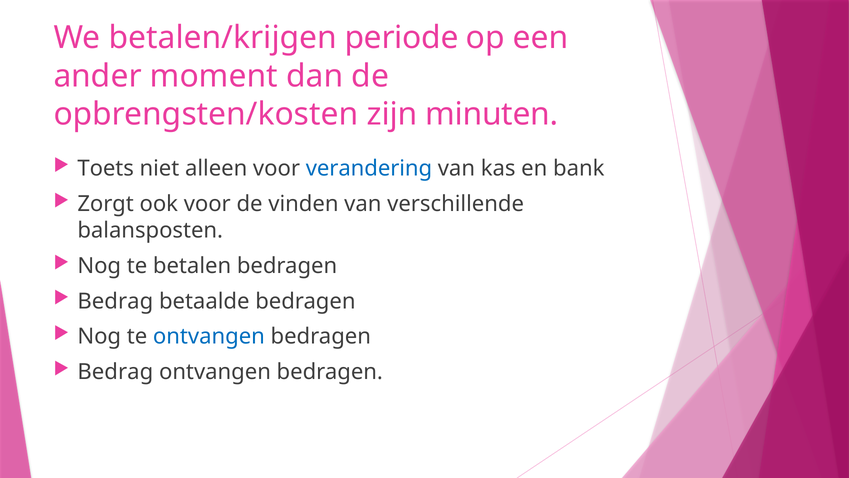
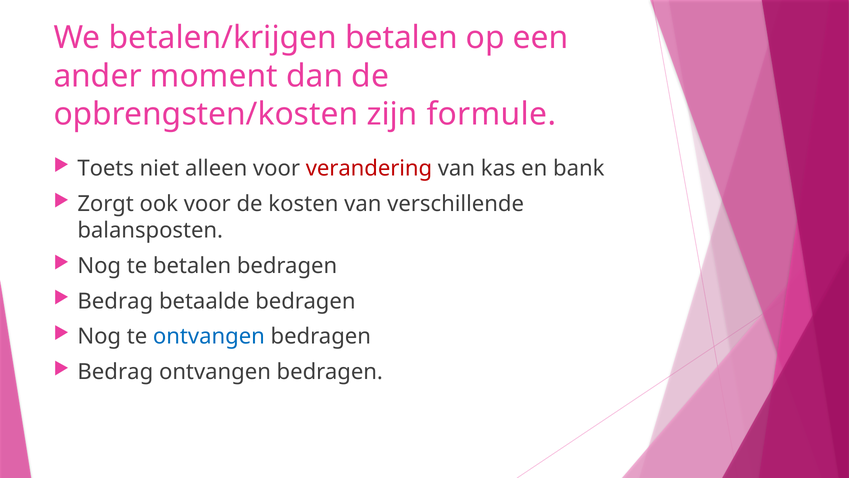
betalen/krijgen periode: periode -> betalen
minuten: minuten -> formule
verandering colour: blue -> red
vinden: vinden -> kosten
